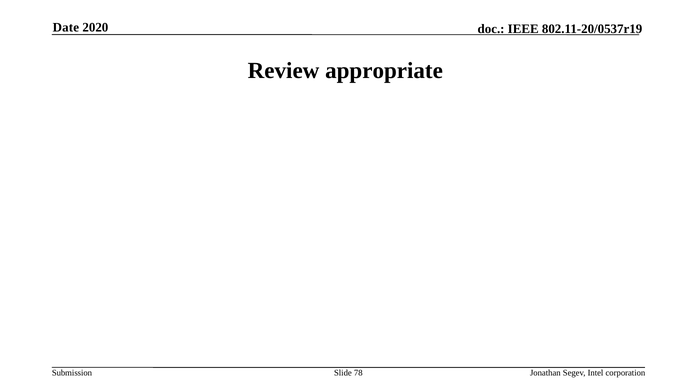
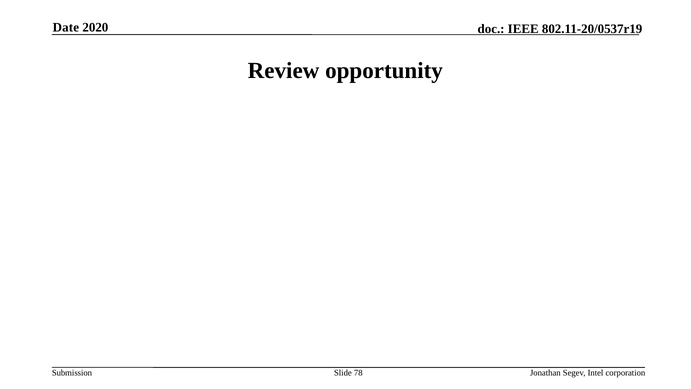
appropriate: appropriate -> opportunity
